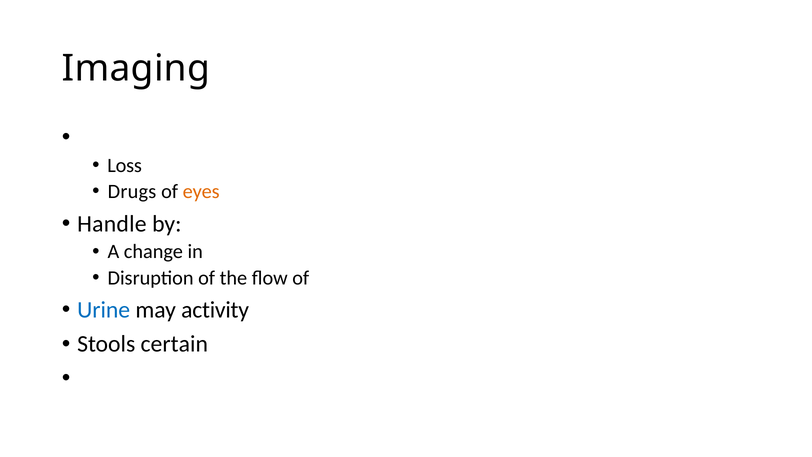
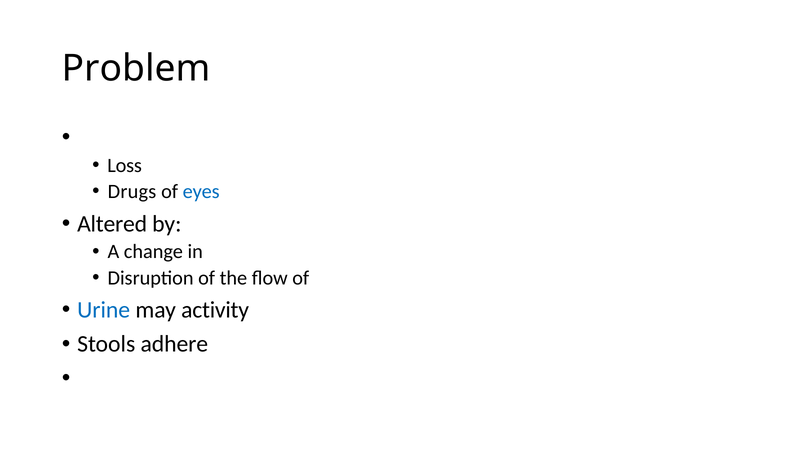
Imaging: Imaging -> Problem
eyes colour: orange -> blue
Handle: Handle -> Altered
certain: certain -> adhere
